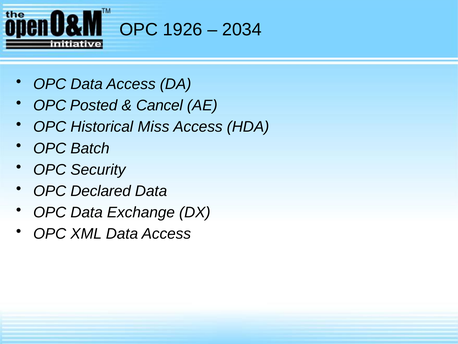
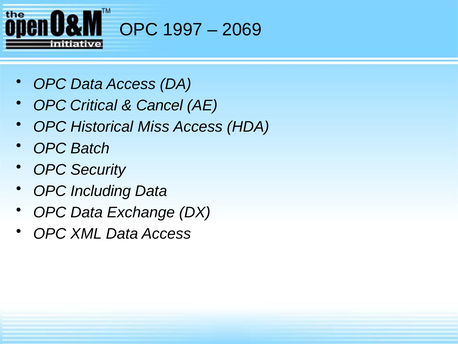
1926: 1926 -> 1997
2034: 2034 -> 2069
Posted: Posted -> Critical
Declared: Declared -> Including
